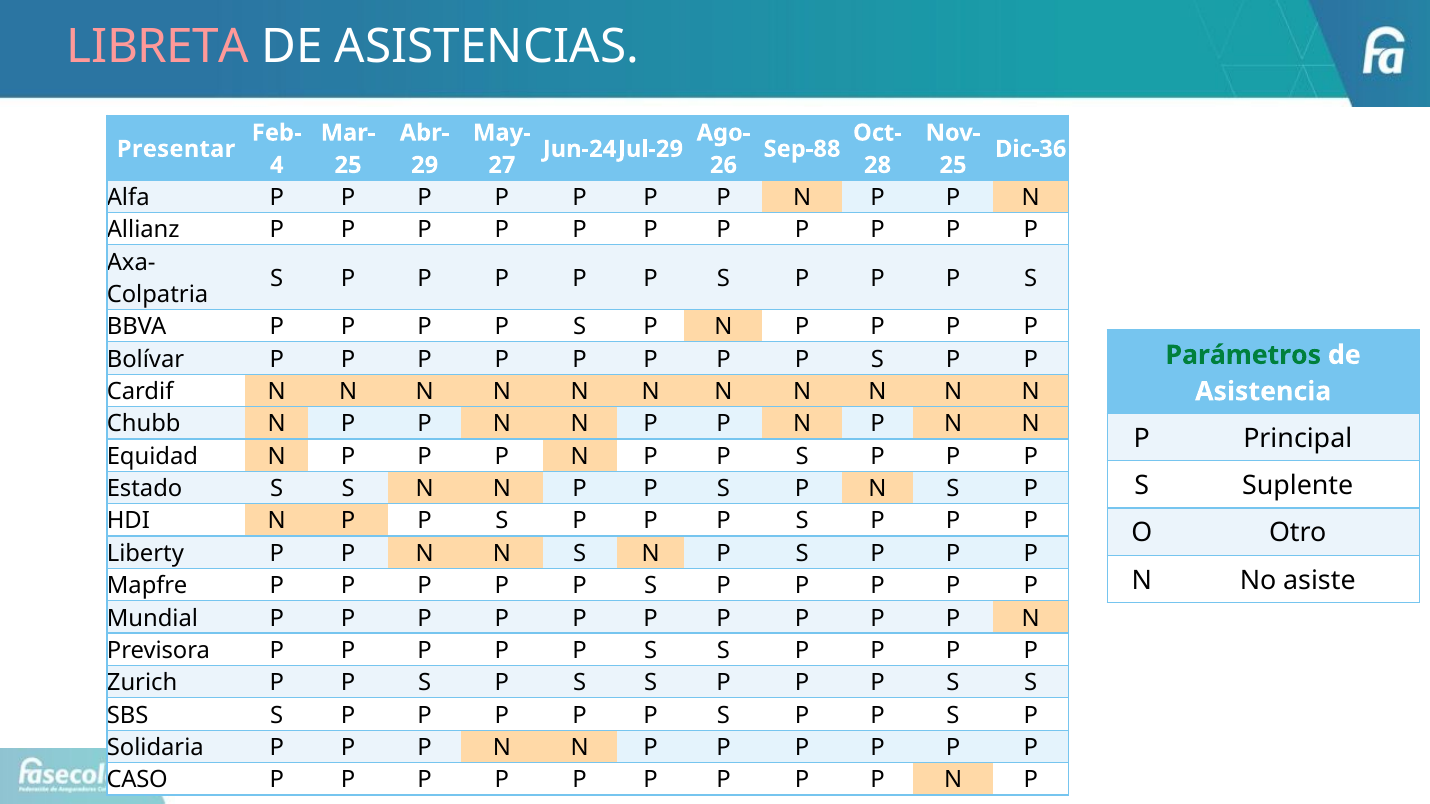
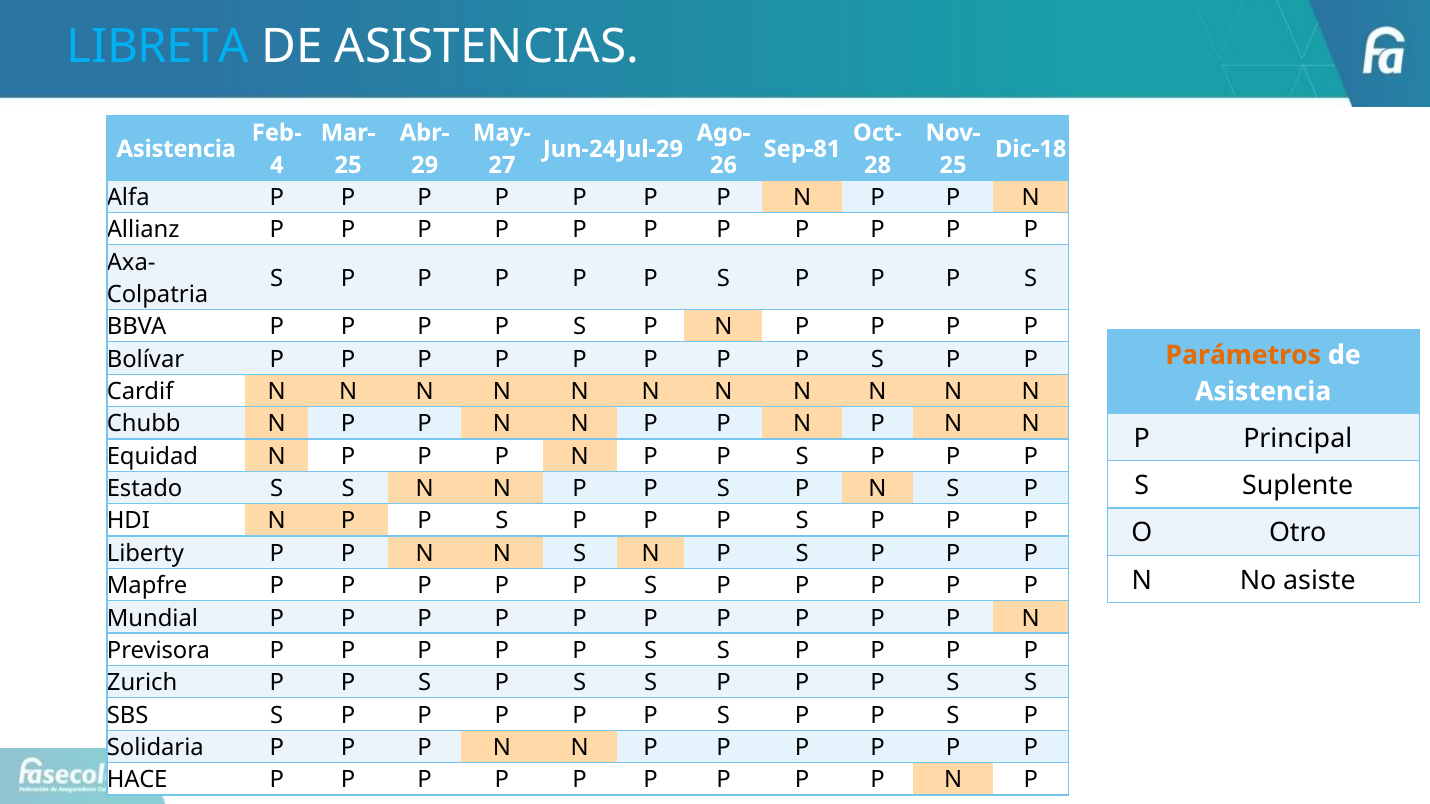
LIBRETA colour: pink -> light blue
Presentar at (176, 149): Presentar -> Asistencia
Sep-88: Sep-88 -> Sep-81
Dic-36: Dic-36 -> Dic-18
Parámetros colour: green -> orange
CASO: CASO -> HACE
